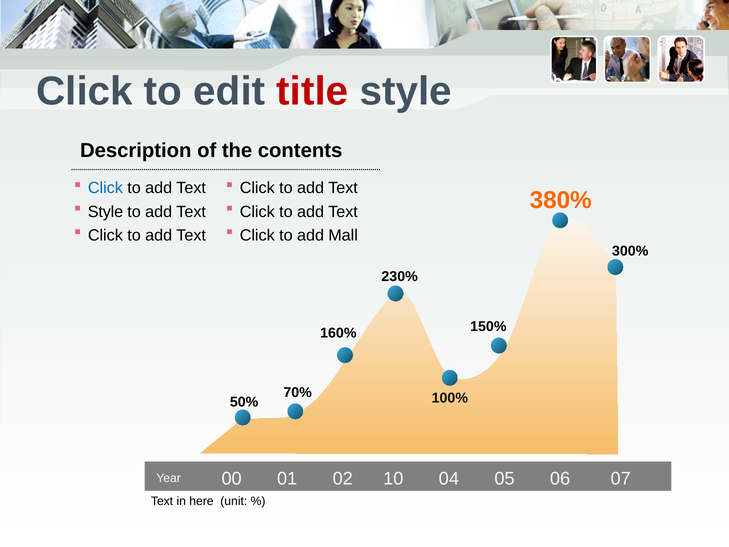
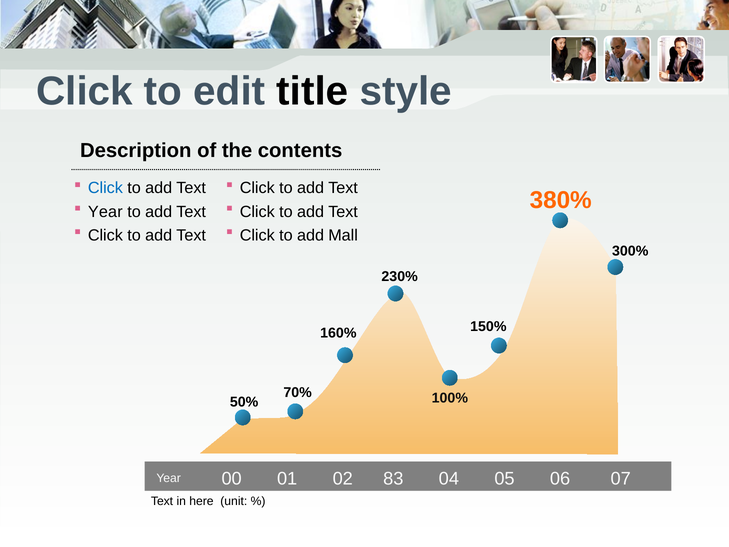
title colour: red -> black
Style at (105, 212): Style -> Year
10: 10 -> 83
